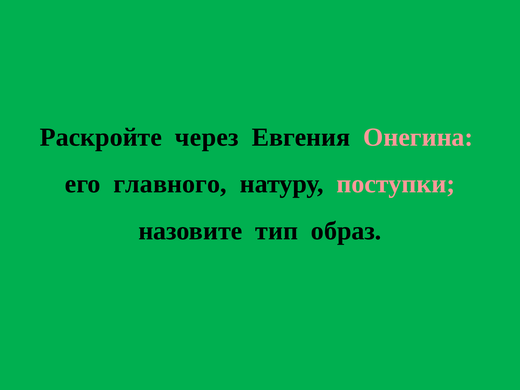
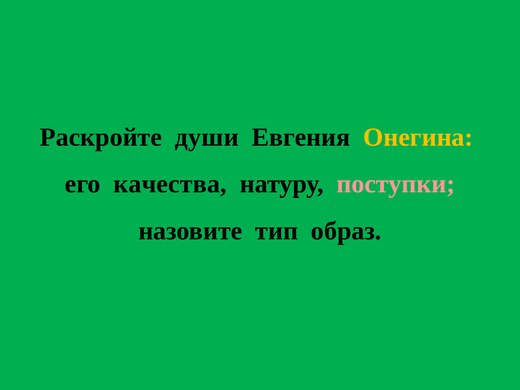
через: через -> души
Онегина colour: pink -> yellow
главного: главного -> качества
